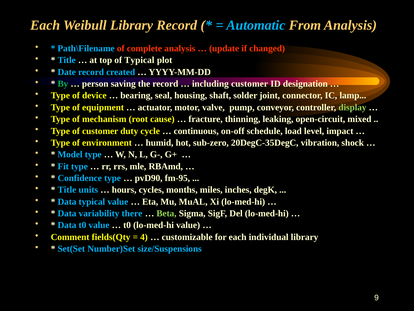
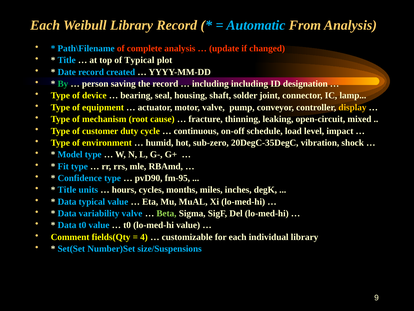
including customer: customer -> including
display colour: light green -> yellow
variability there: there -> valve
